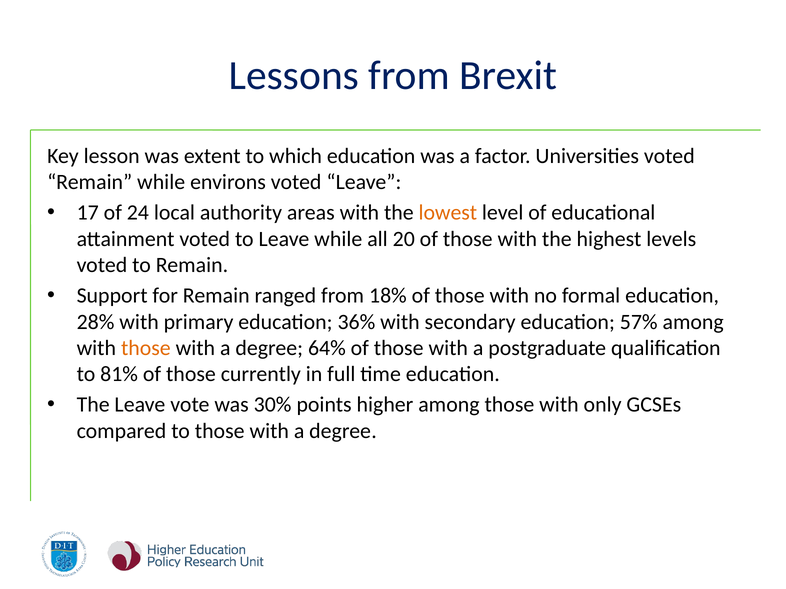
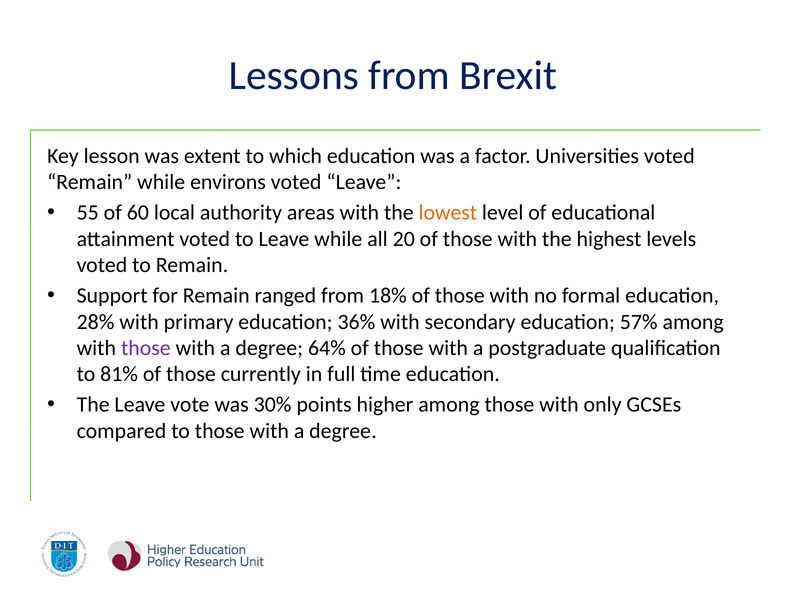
17: 17 -> 55
24: 24 -> 60
those at (146, 348) colour: orange -> purple
